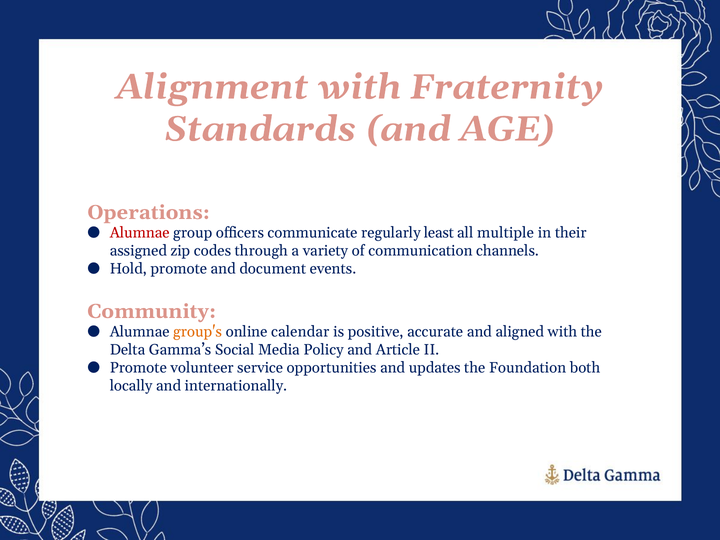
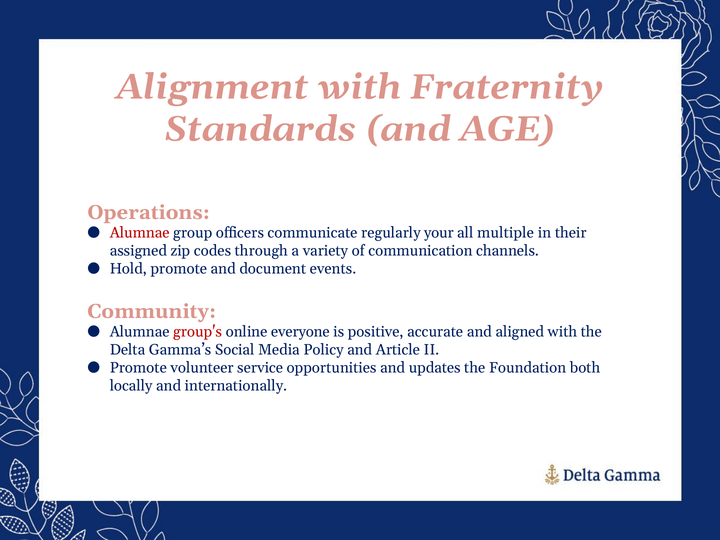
least: least -> your
group's colour: orange -> red
calendar: calendar -> everyone
